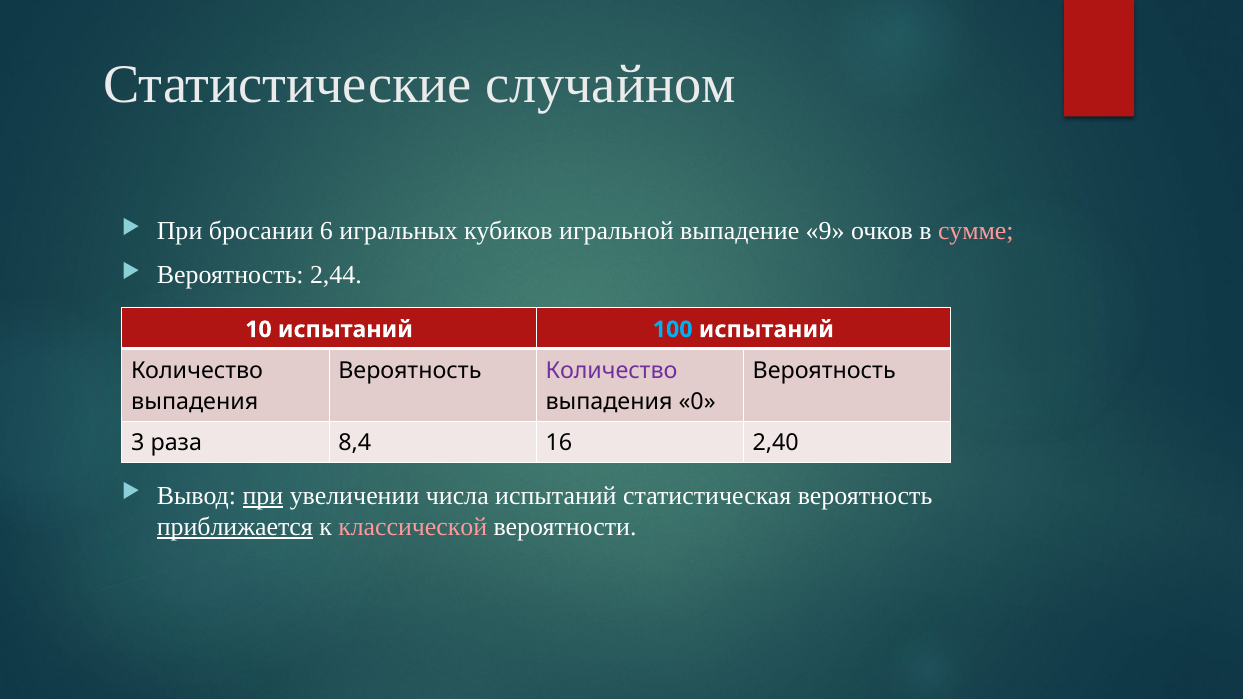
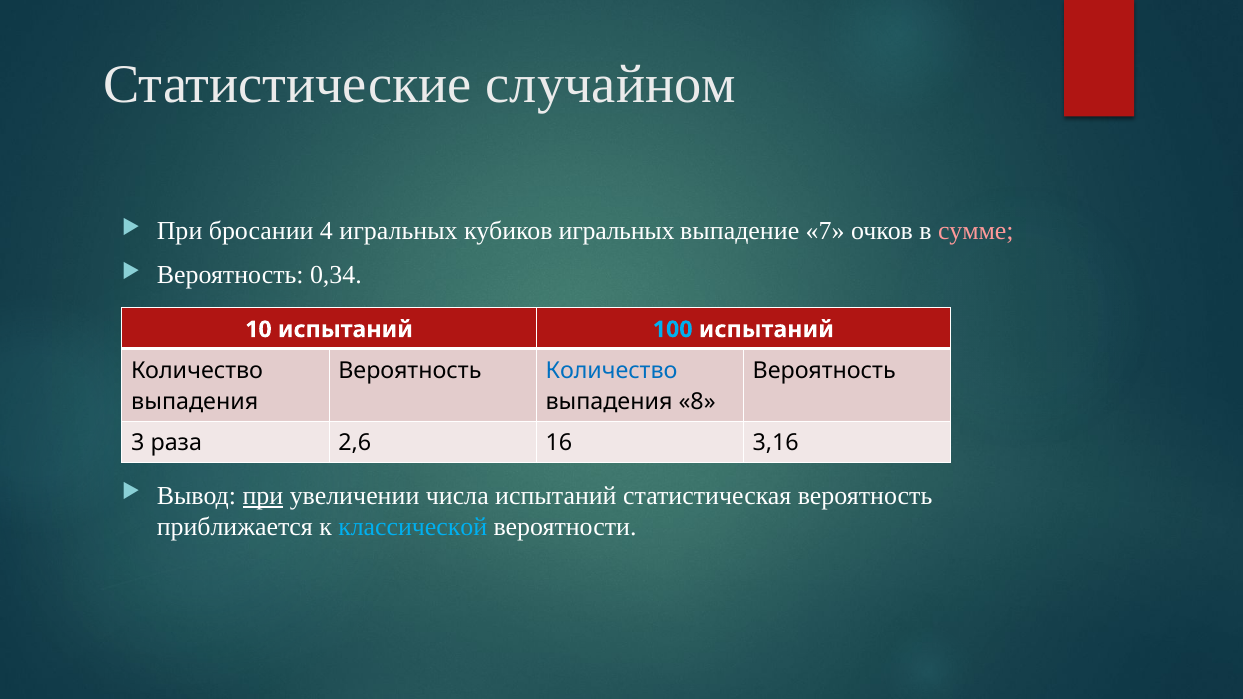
6: 6 -> 4
кубиков игральной: игральной -> игральных
9: 9 -> 7
2,44: 2,44 -> 0,34
Количество at (611, 371) colour: purple -> blue
0: 0 -> 8
8,4: 8,4 -> 2,6
2,40: 2,40 -> 3,16
приближается underline: present -> none
классической colour: pink -> light blue
